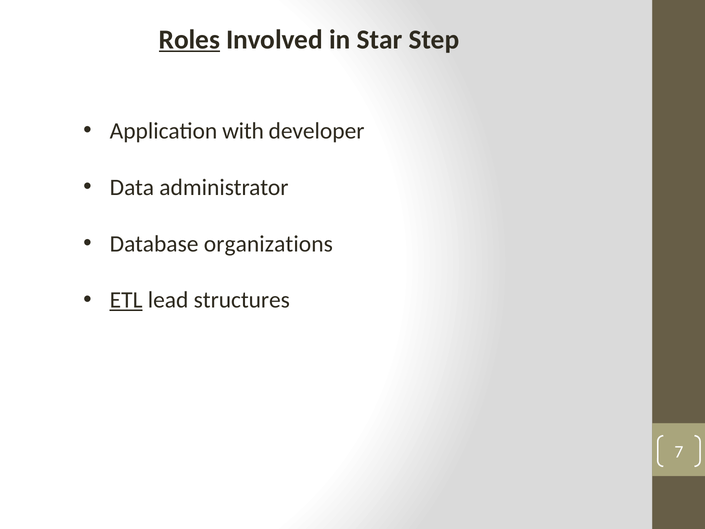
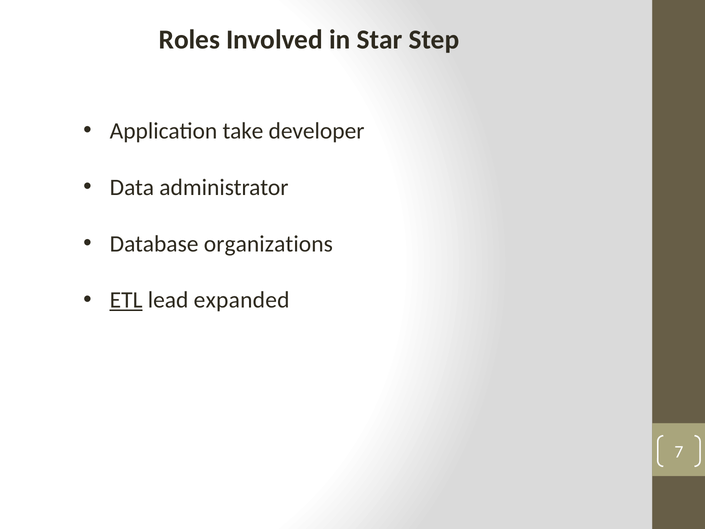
Roles underline: present -> none
with: with -> take
structures: structures -> expanded
